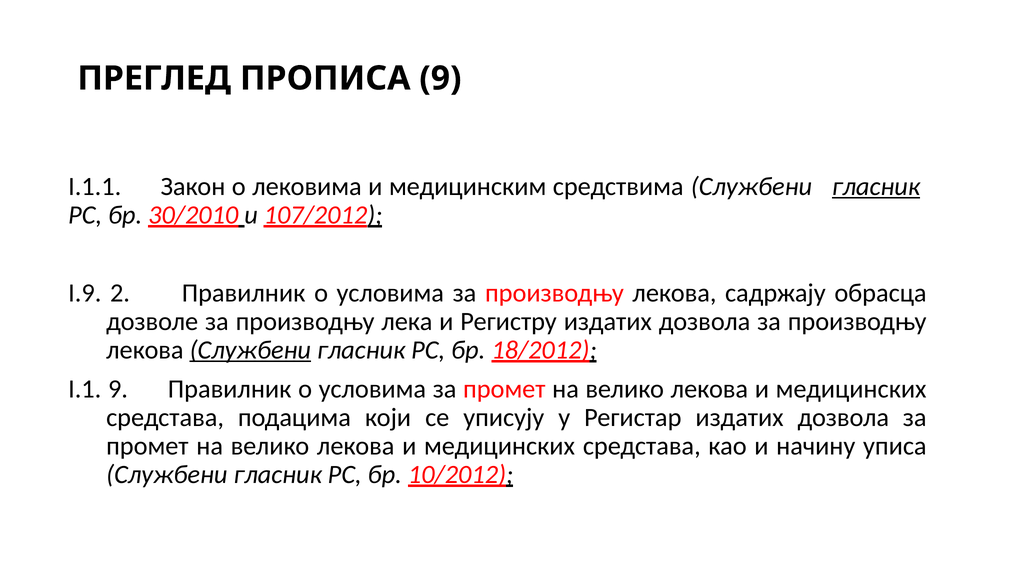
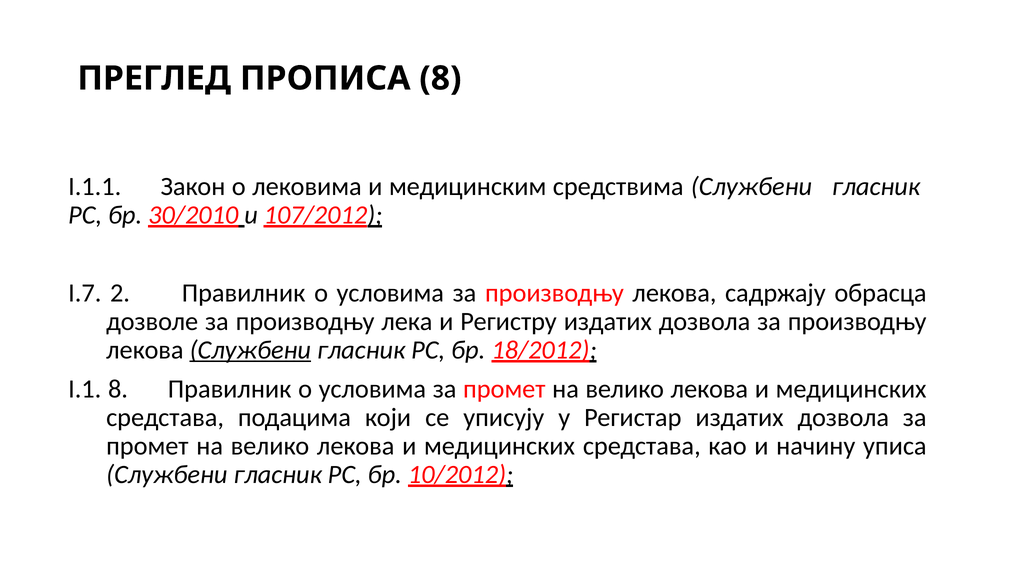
ПРОПИСА 9: 9 -> 8
гласник at (876, 186) underline: present -> none
I.9: I.9 -> I.7
I.1 9: 9 -> 8
